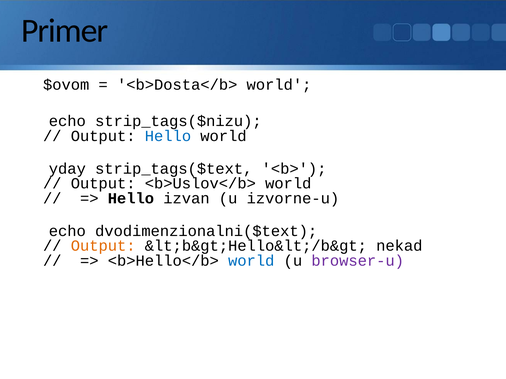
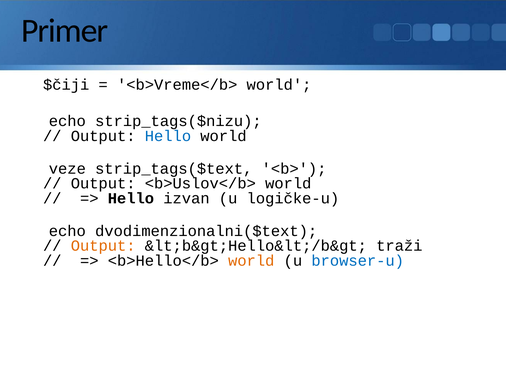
$ovom: $ovom -> $čiji
<b>Dosta</b>: <b>Dosta</b> -> <b>Vreme</b>
yday: yday -> veze
izvorne-u: izvorne-u -> logičke-u
nekad: nekad -> traži
world at (251, 261) colour: blue -> orange
browser-u colour: purple -> blue
